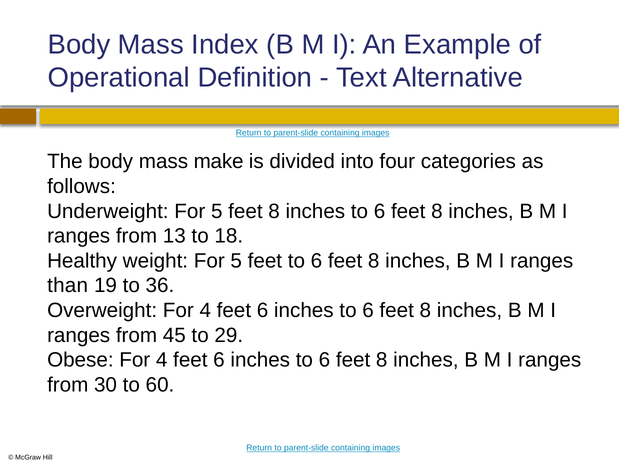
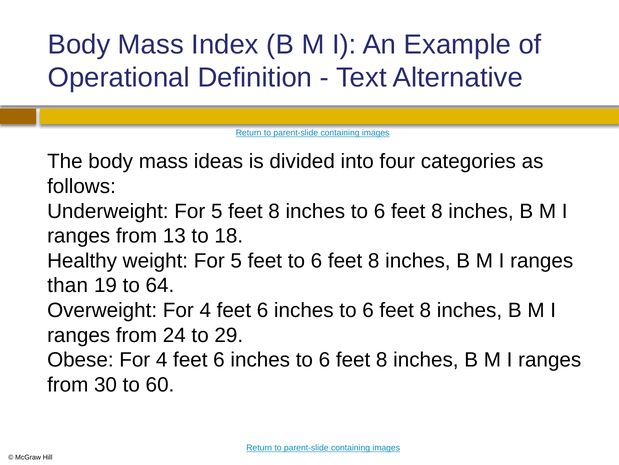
make: make -> ideas
36: 36 -> 64
45: 45 -> 24
